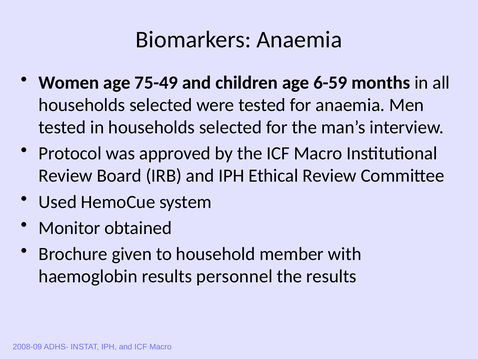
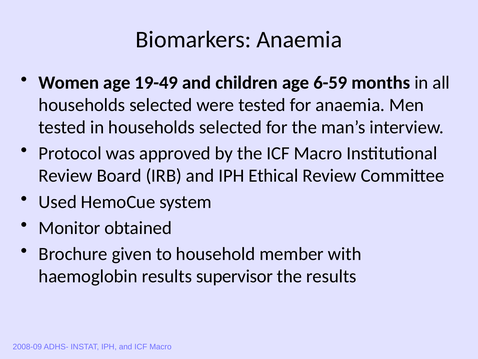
75-49: 75-49 -> 19-49
personnel: personnel -> supervisor
